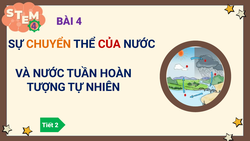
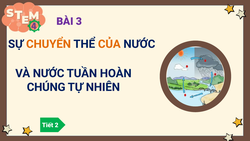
4: 4 -> 3
CỦA colour: red -> orange
TƯỢNG: TƯỢNG -> CHÚNG
